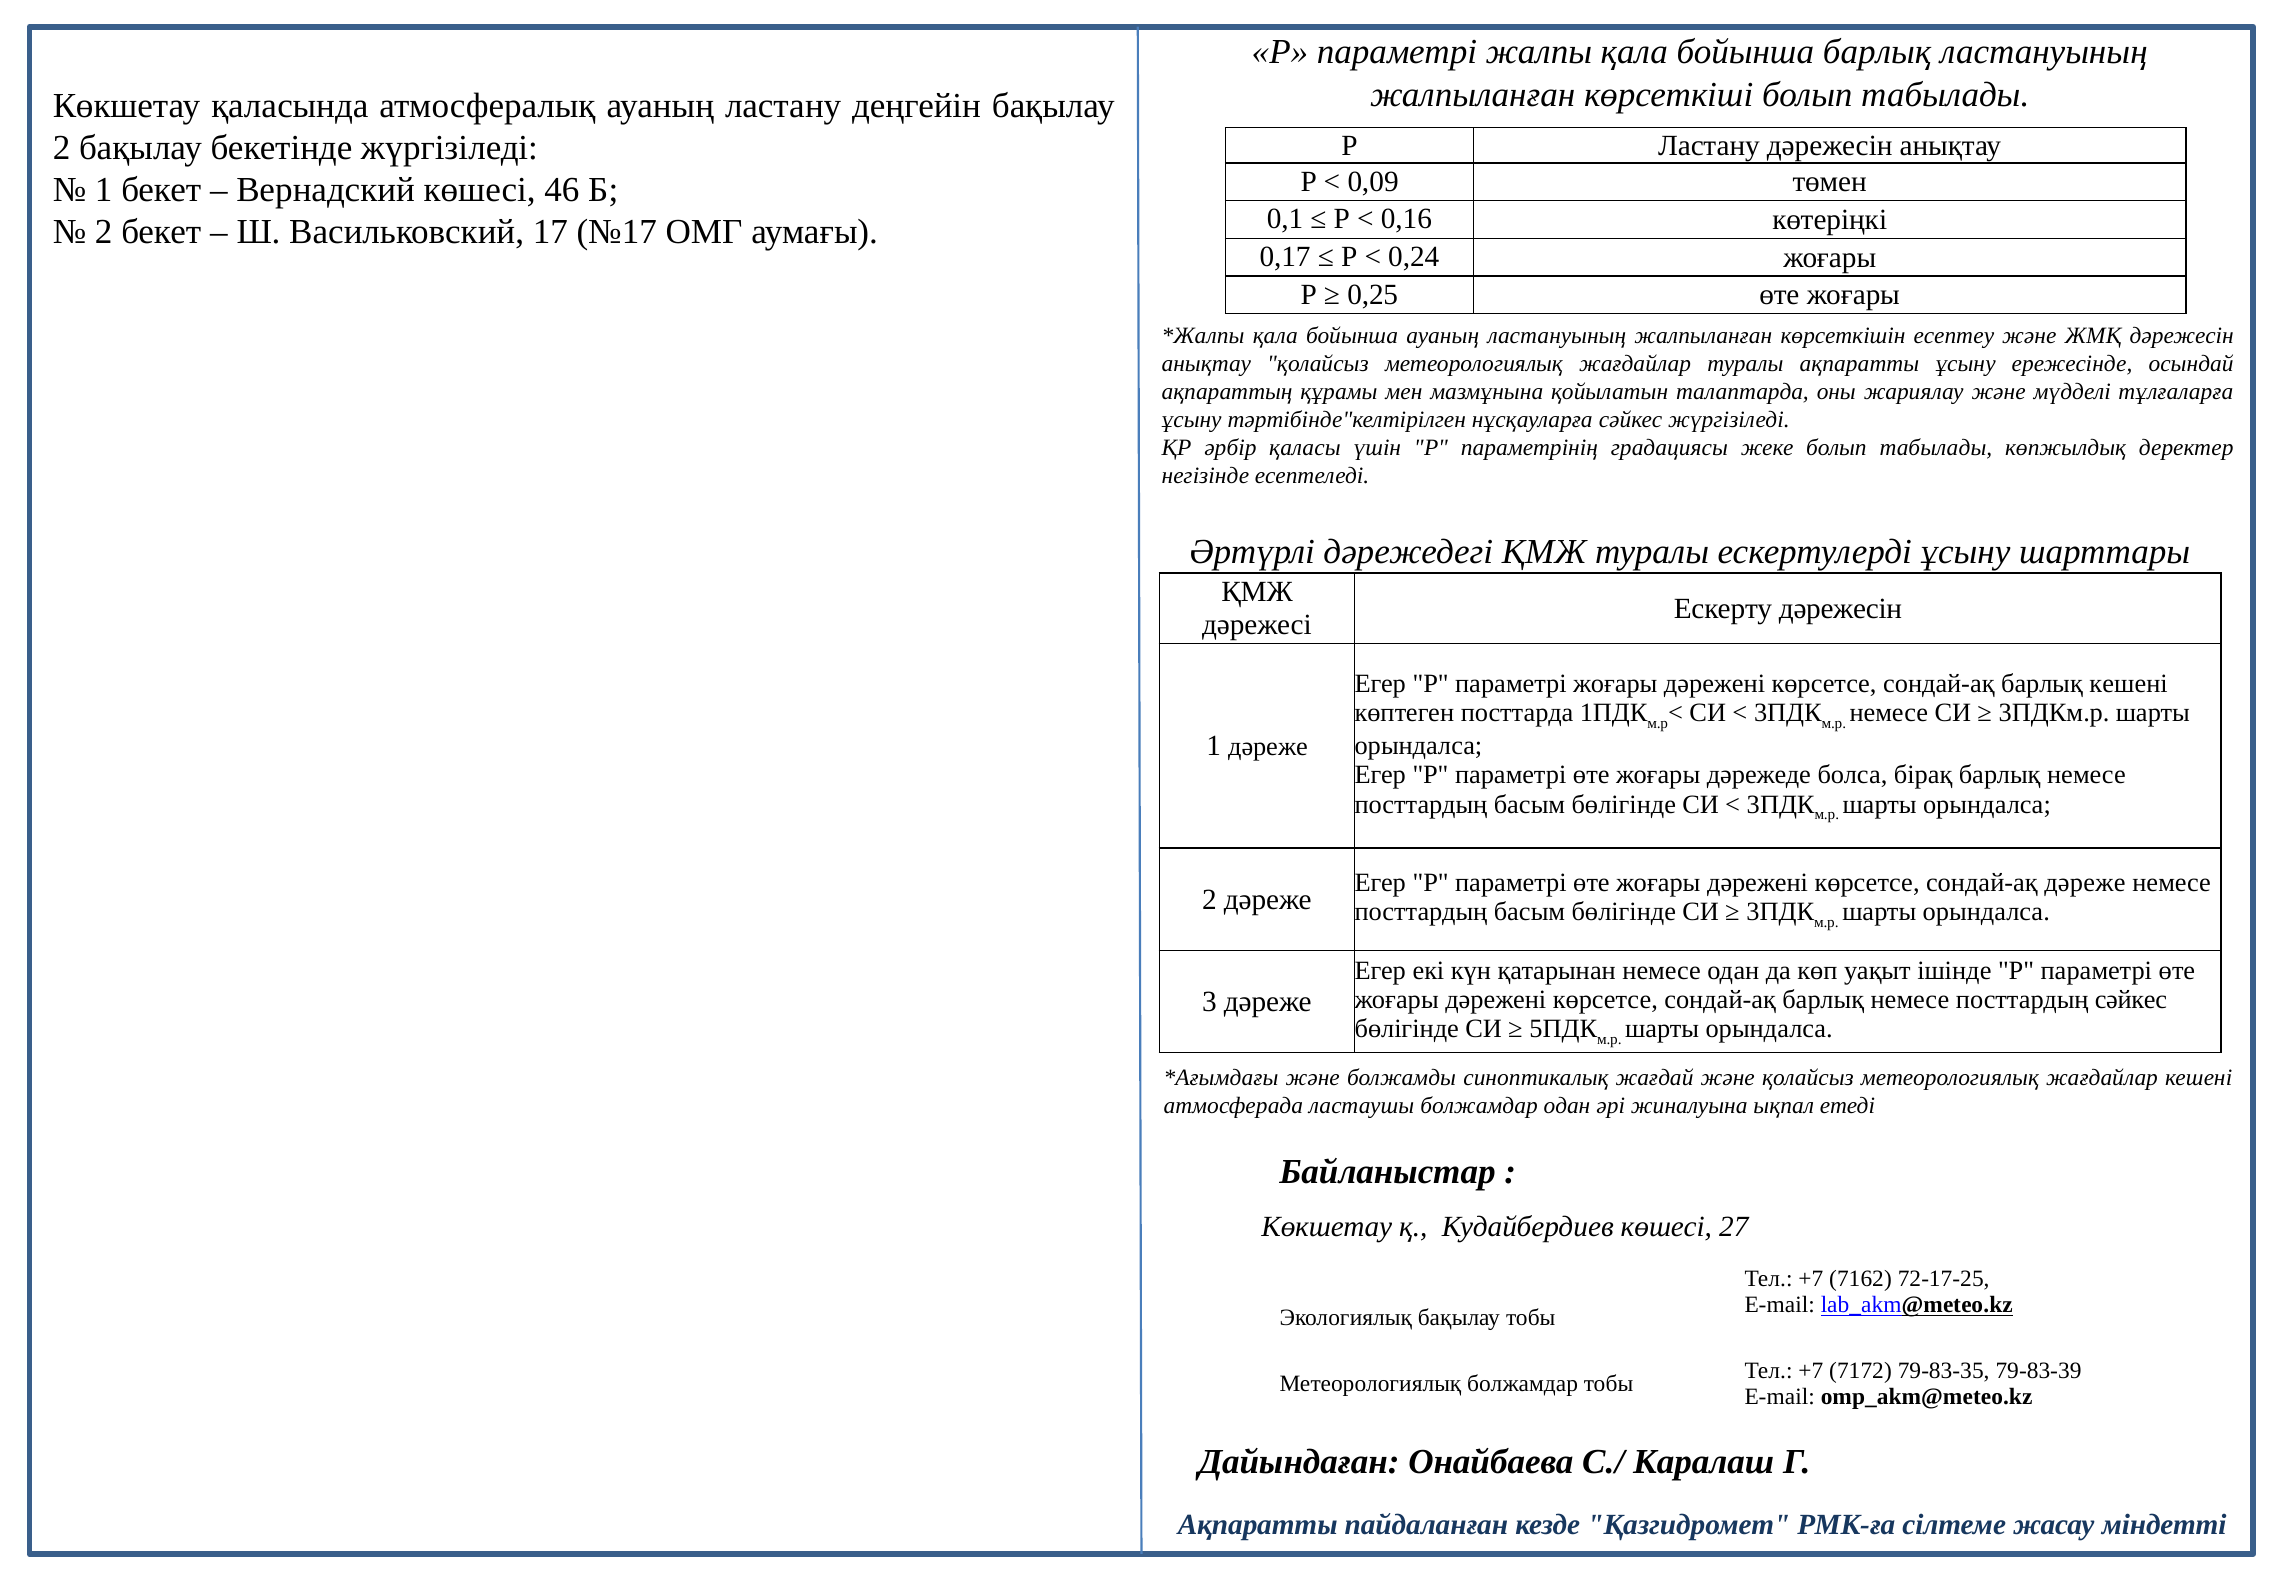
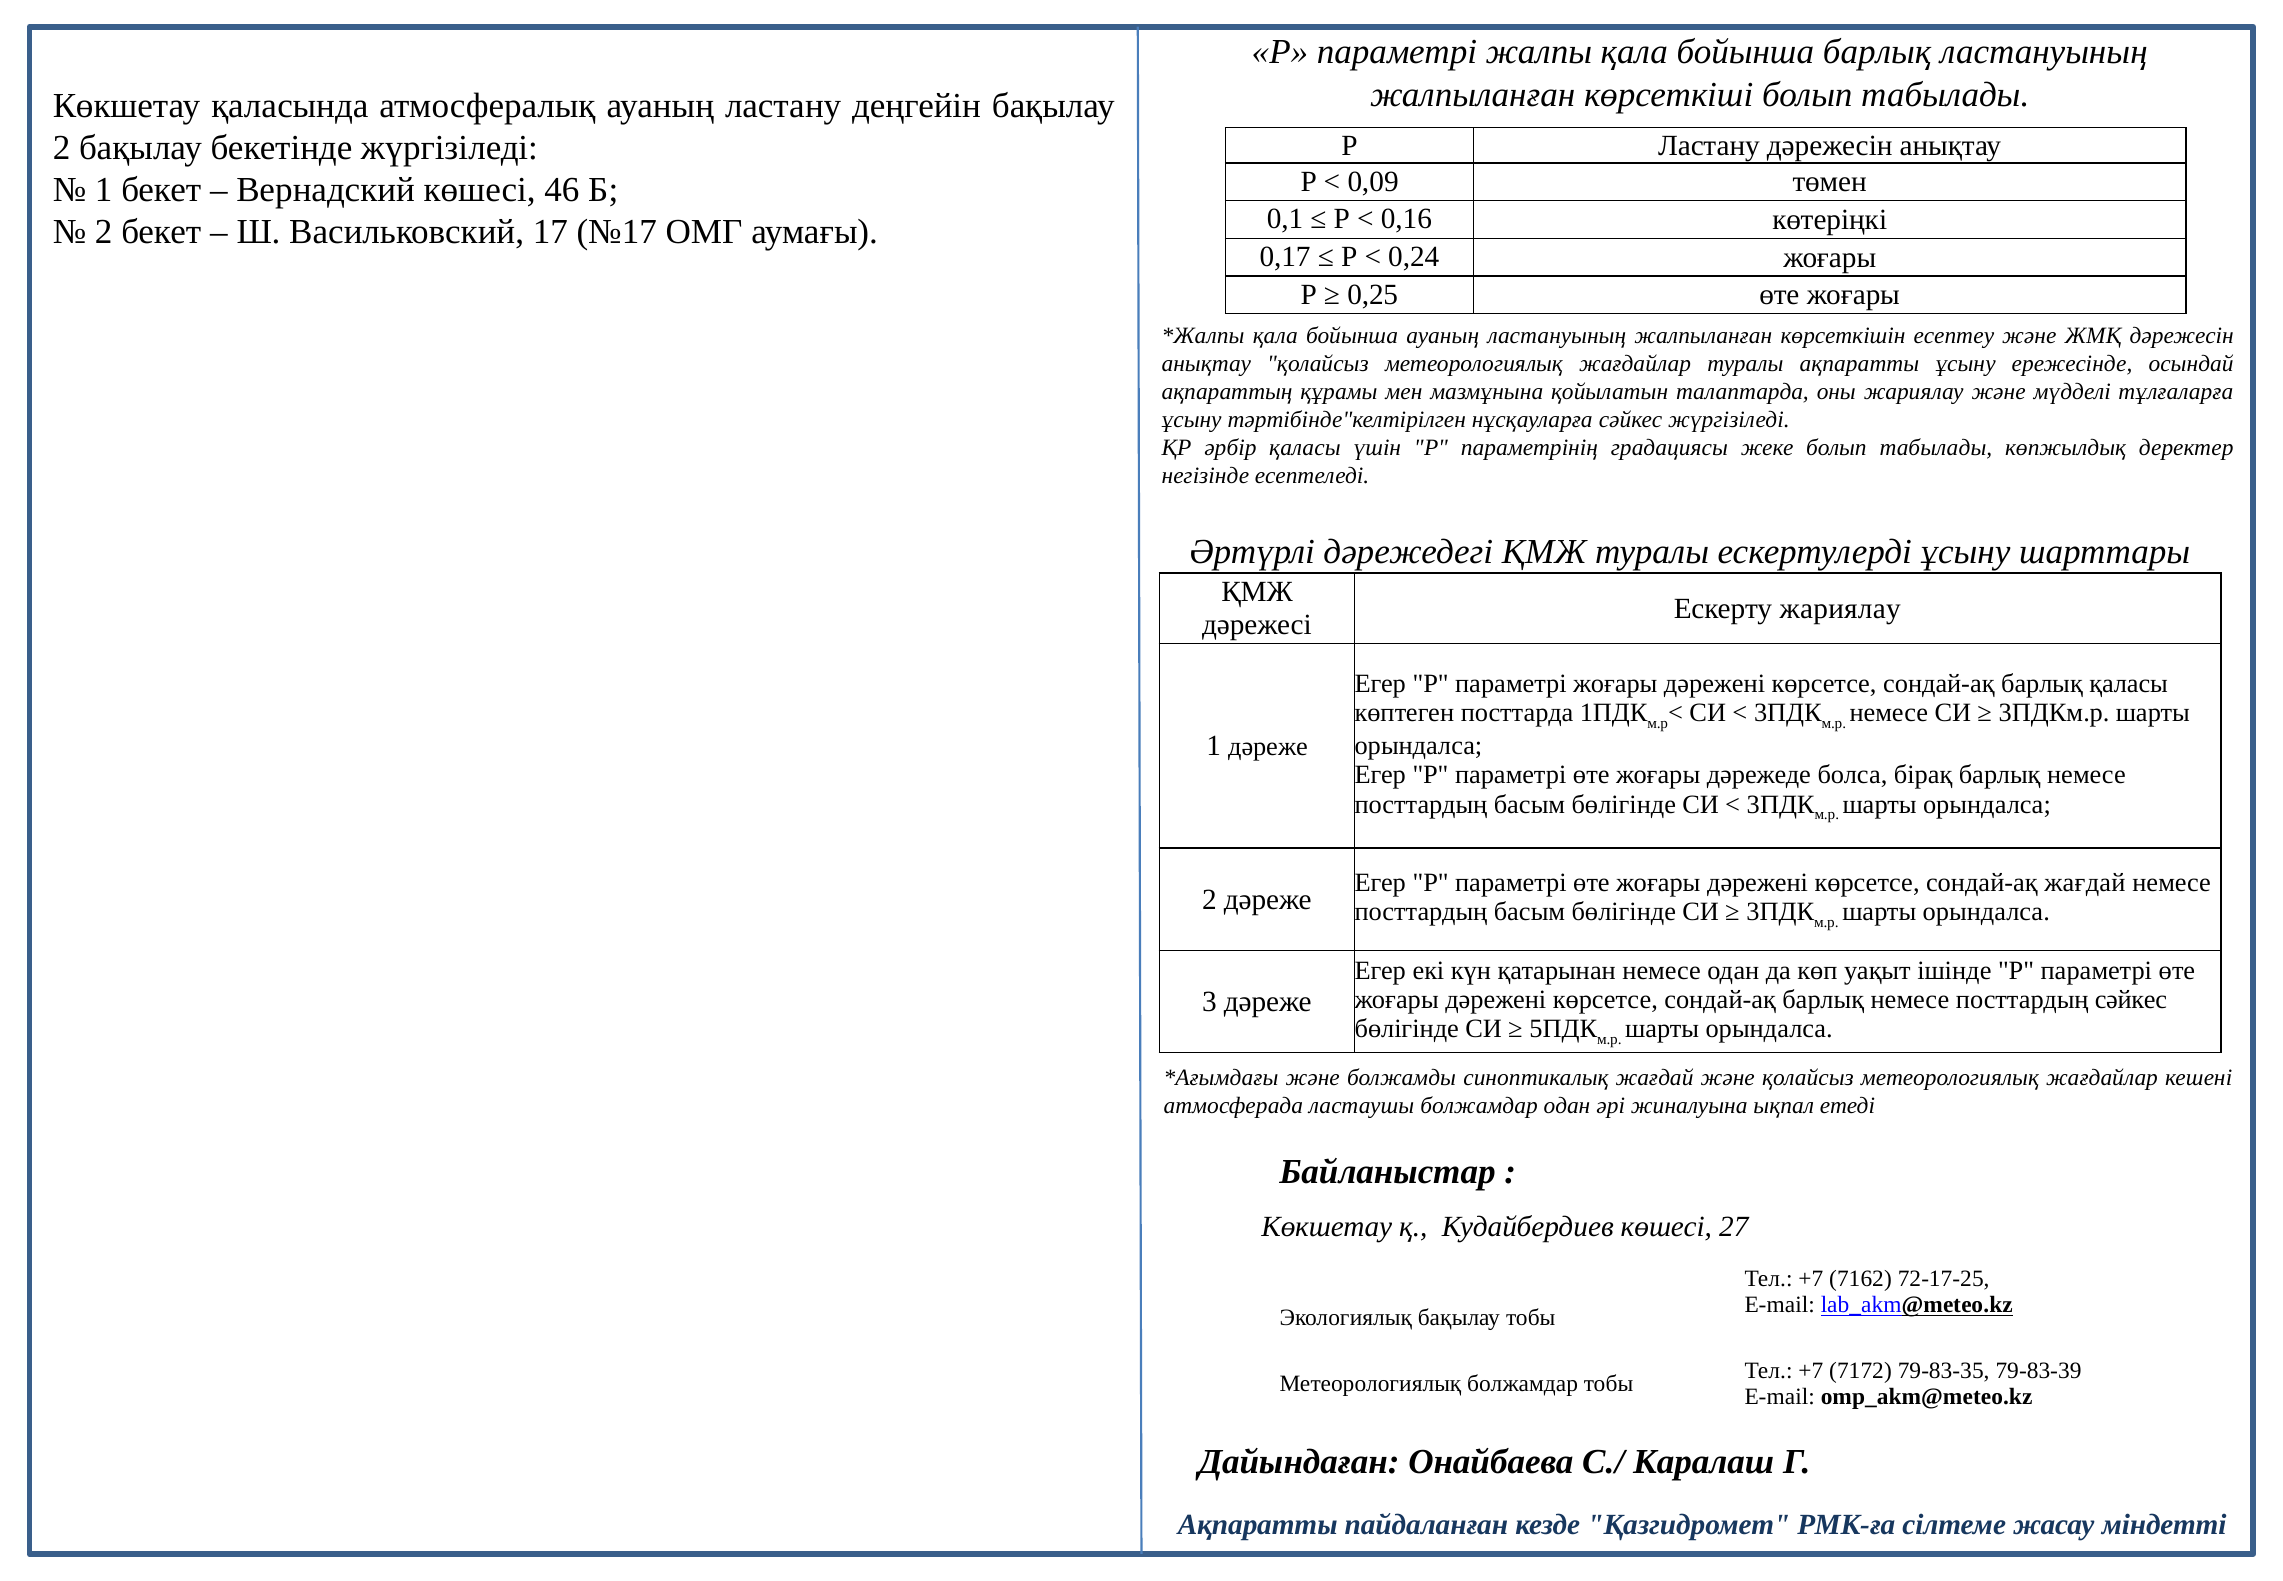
Ескерту дәрежесін: дәрежесін -> жариялау
барлық кешені: кешені -> қаласы
сондай-ақ дәреже: дәреже -> жағдай
